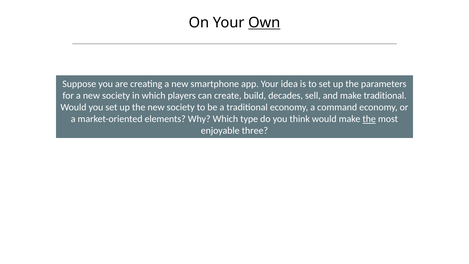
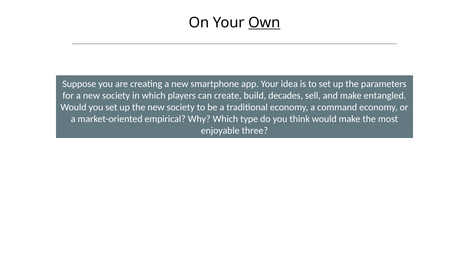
make traditional: traditional -> entangled
elements: elements -> empirical
the at (369, 119) underline: present -> none
